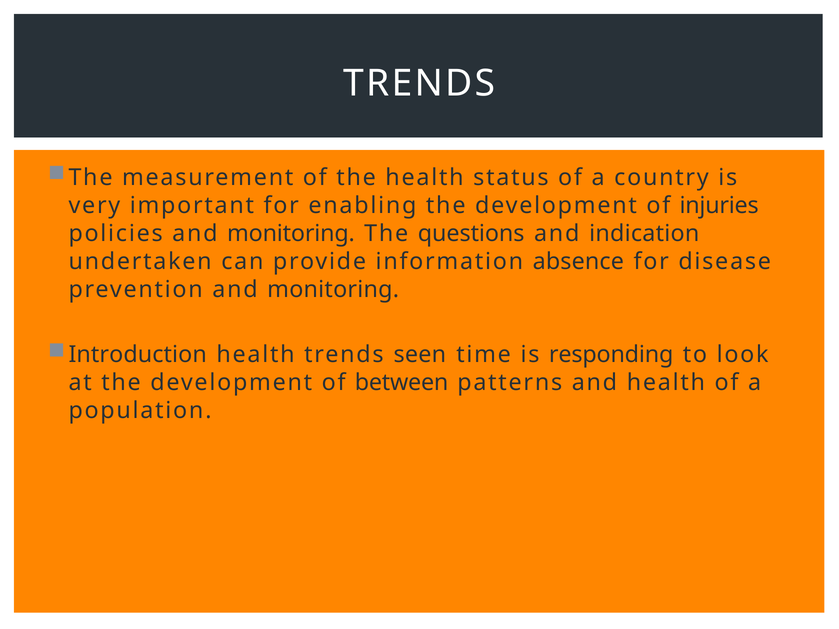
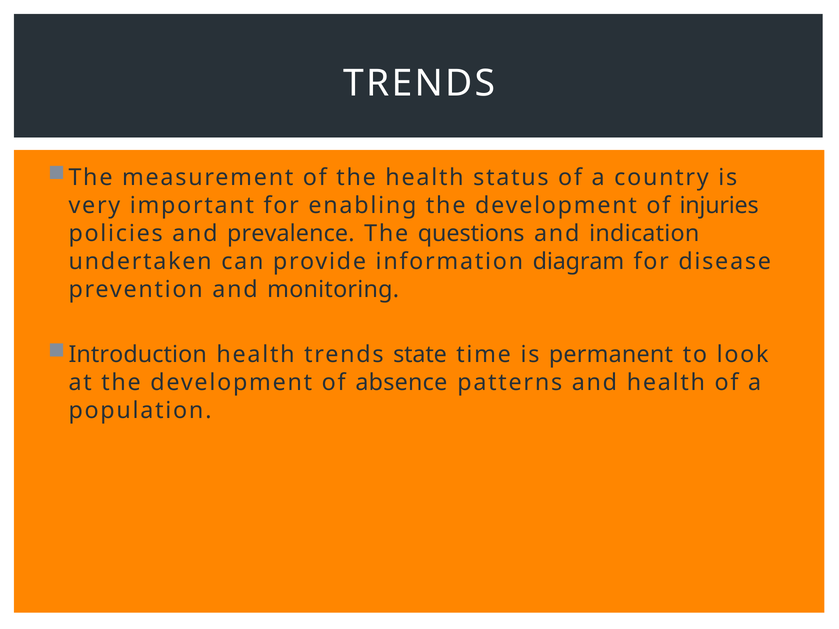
policies and monitoring: monitoring -> prevalence
absence: absence -> diagram
seen: seen -> state
responding: responding -> permanent
between: between -> absence
